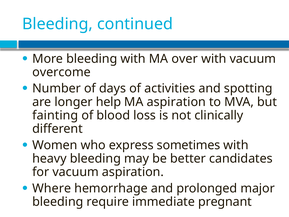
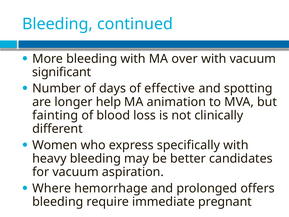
overcome: overcome -> significant
activities: activities -> effective
MA aspiration: aspiration -> animation
sometimes: sometimes -> specifically
major: major -> offers
